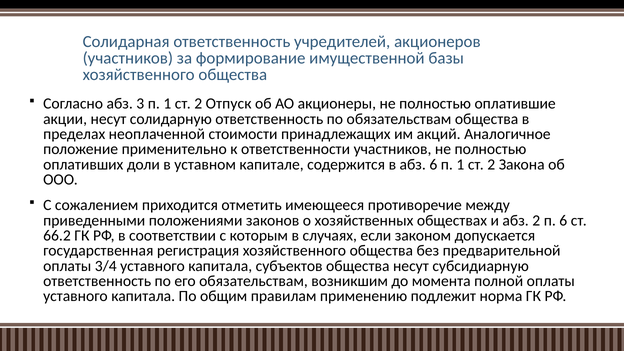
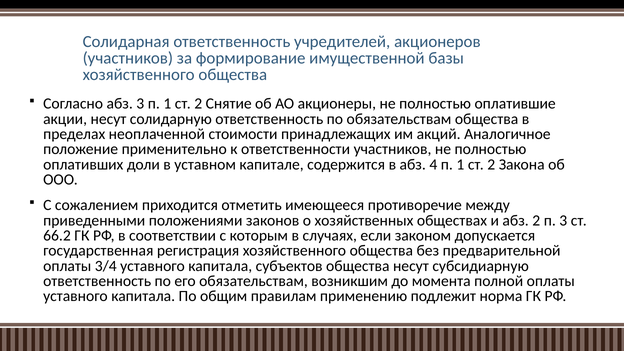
Отпуск: Отпуск -> Снятие
абз 6: 6 -> 4
п 6: 6 -> 3
